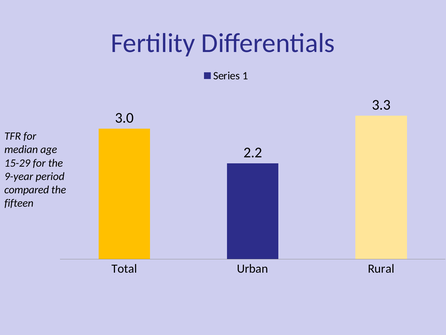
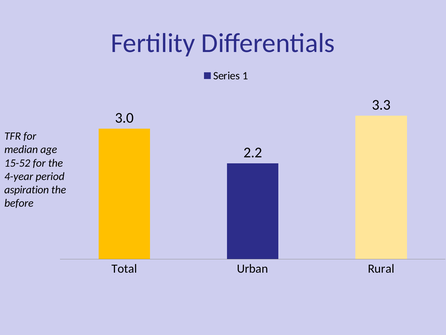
15-29: 15-29 -> 15-52
9-year: 9-year -> 4-year
compared: compared -> aspiration
fifteen: fifteen -> before
